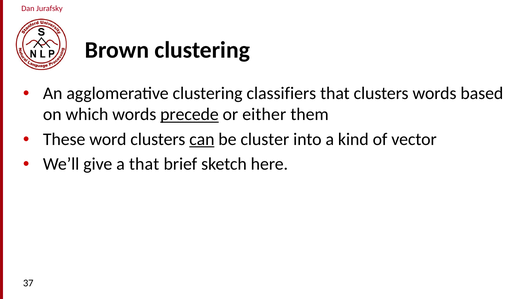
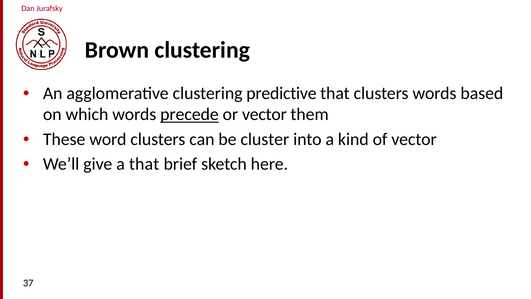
classifiers: classifiers -> predictive
or either: either -> vector
can underline: present -> none
